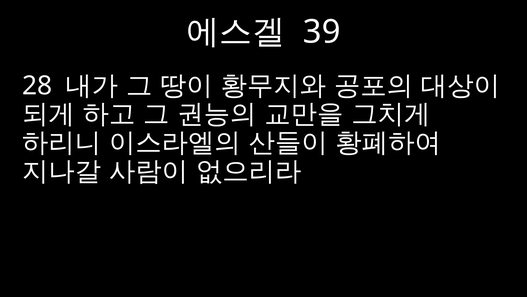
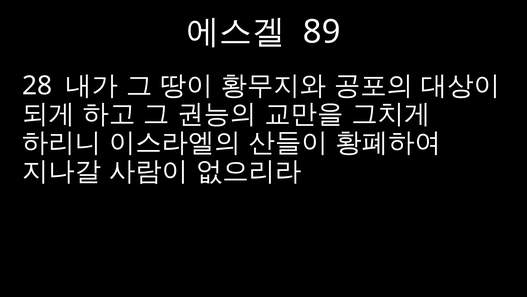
39: 39 -> 89
